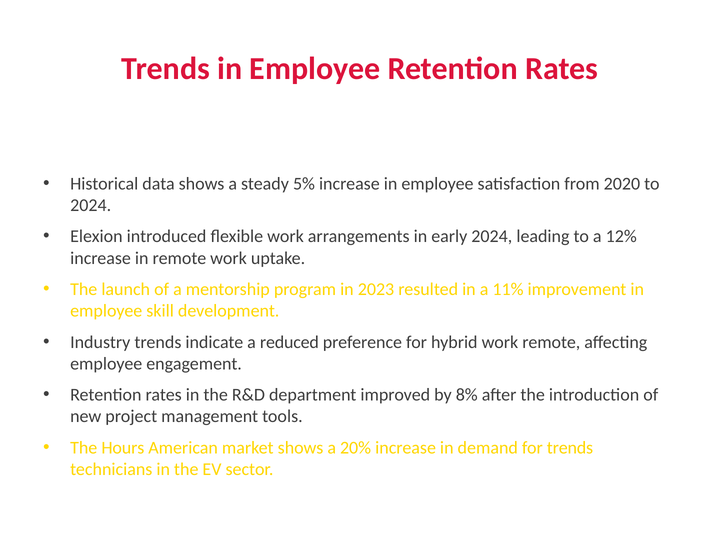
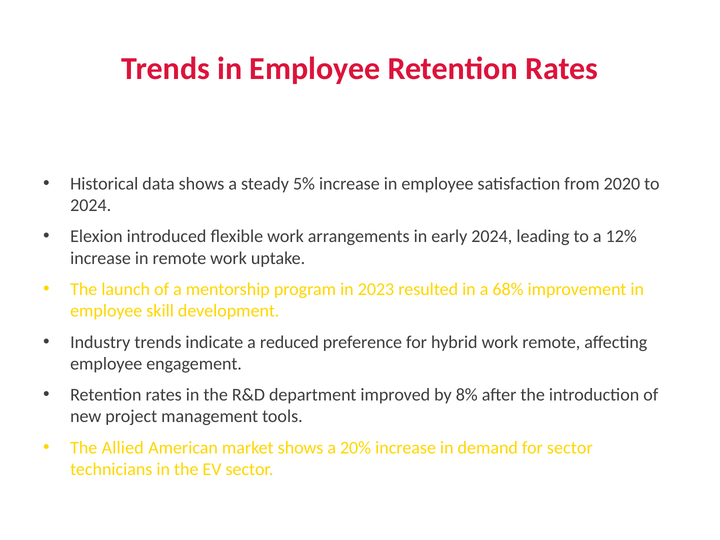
11%: 11% -> 68%
Hours: Hours -> Allied
for trends: trends -> sector
